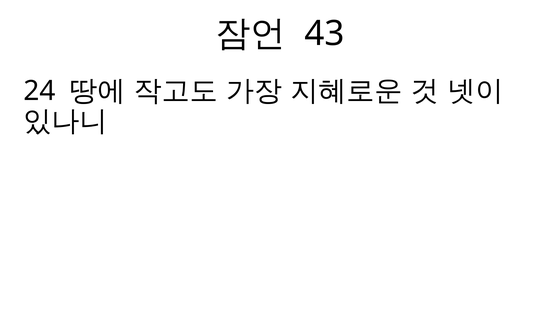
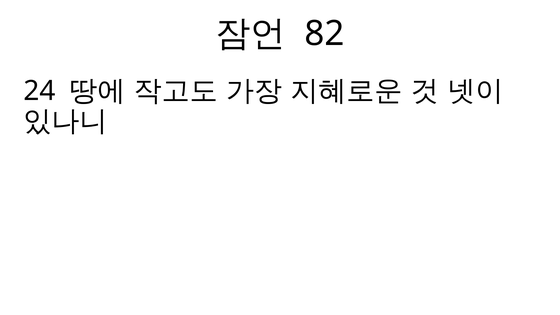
43: 43 -> 82
